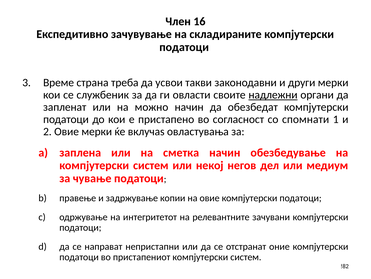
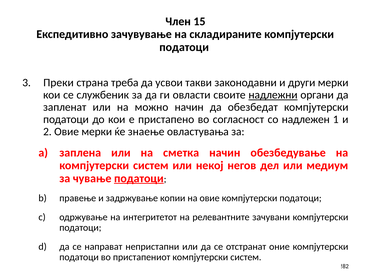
16: 16 -> 15
Време: Време -> Преки
спомнати: спомнати -> надлежен
вклучаѕ: вклучаѕ -> знаење
податоци at (139, 178) underline: none -> present
